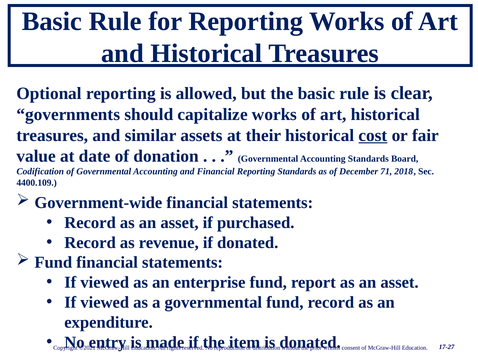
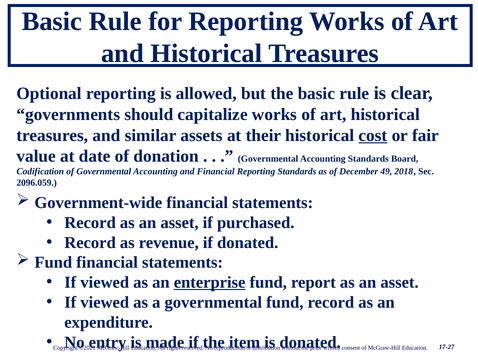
71: 71 -> 49
4400.109: 4400.109 -> 2096.059
enterprise underline: none -> present
